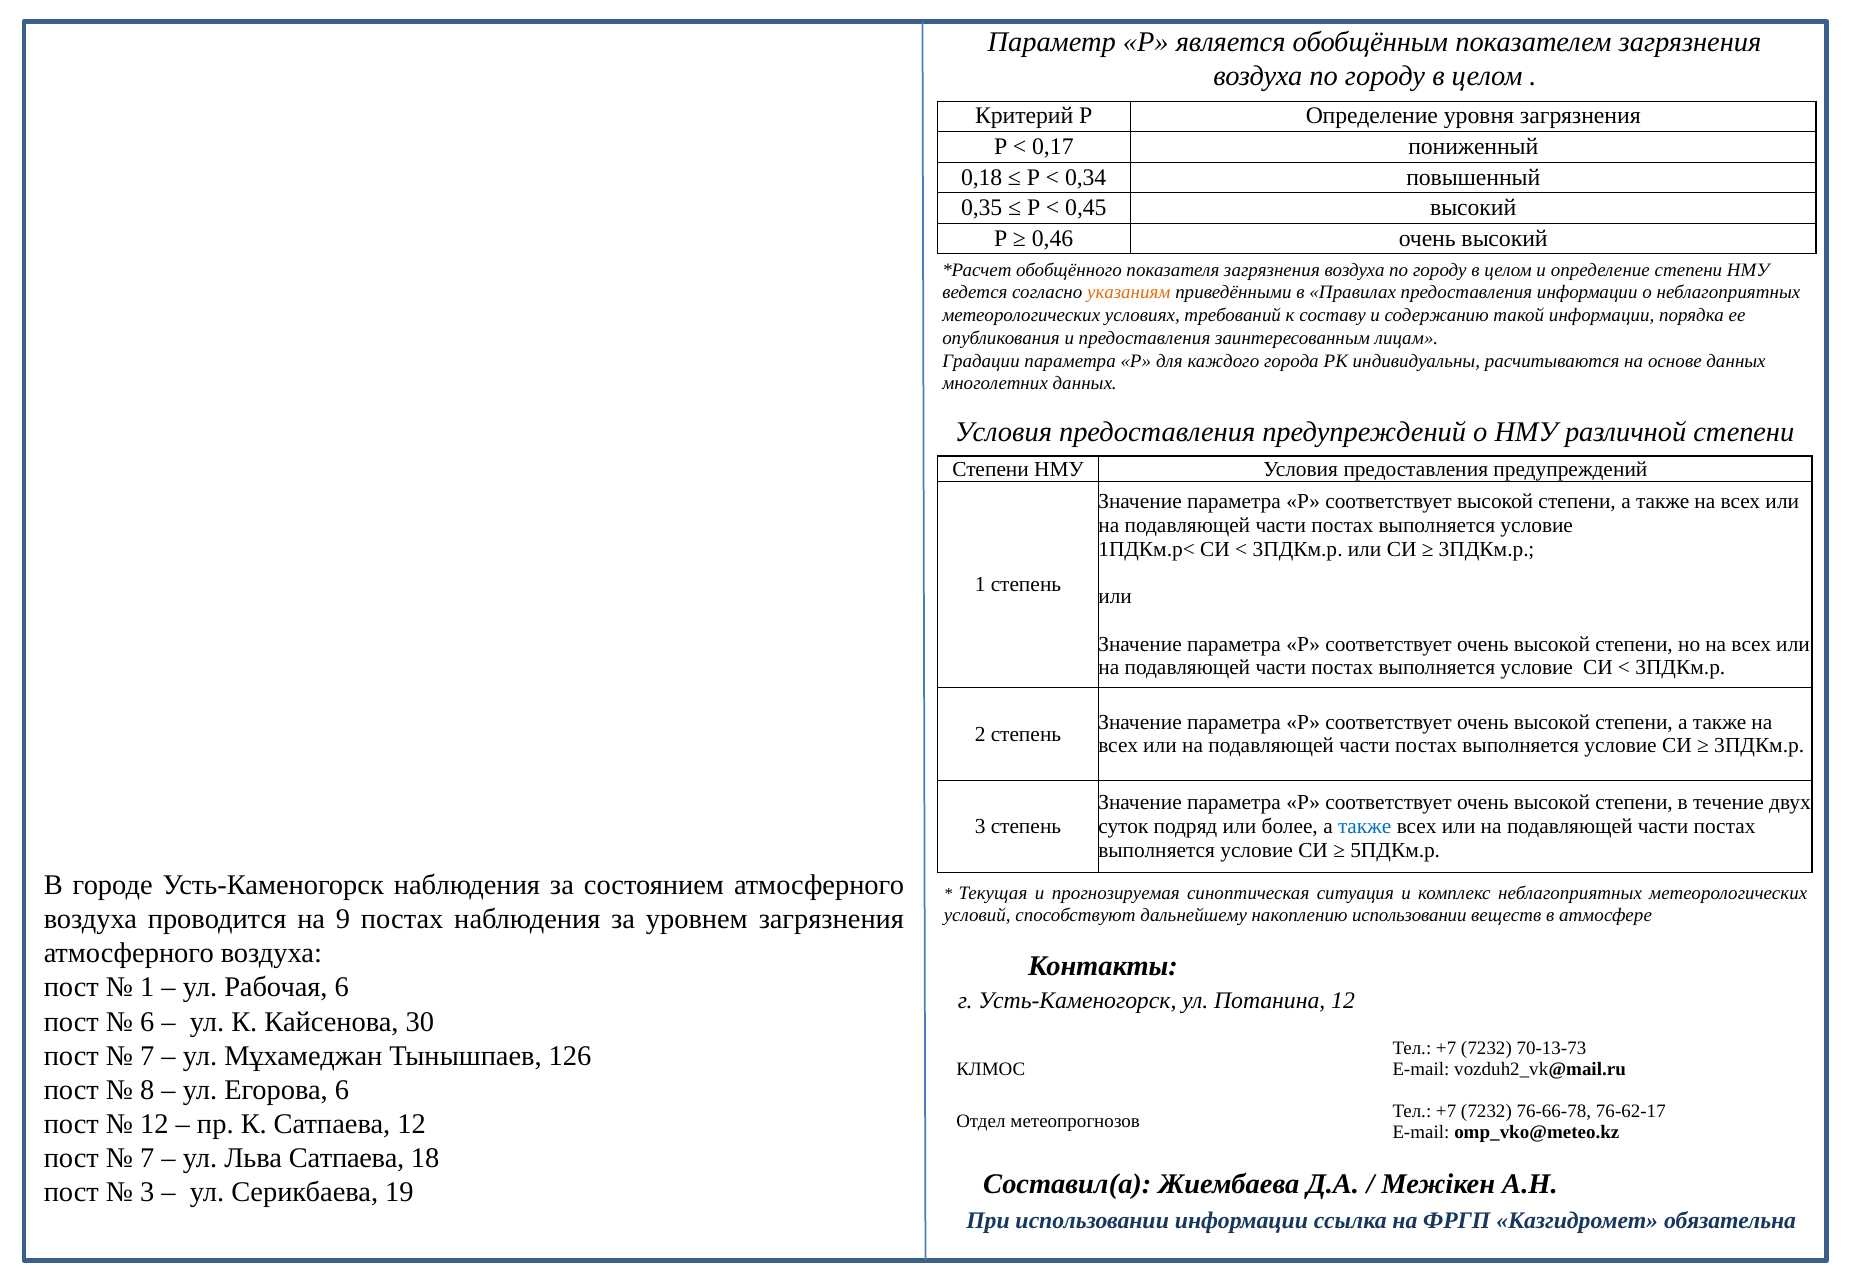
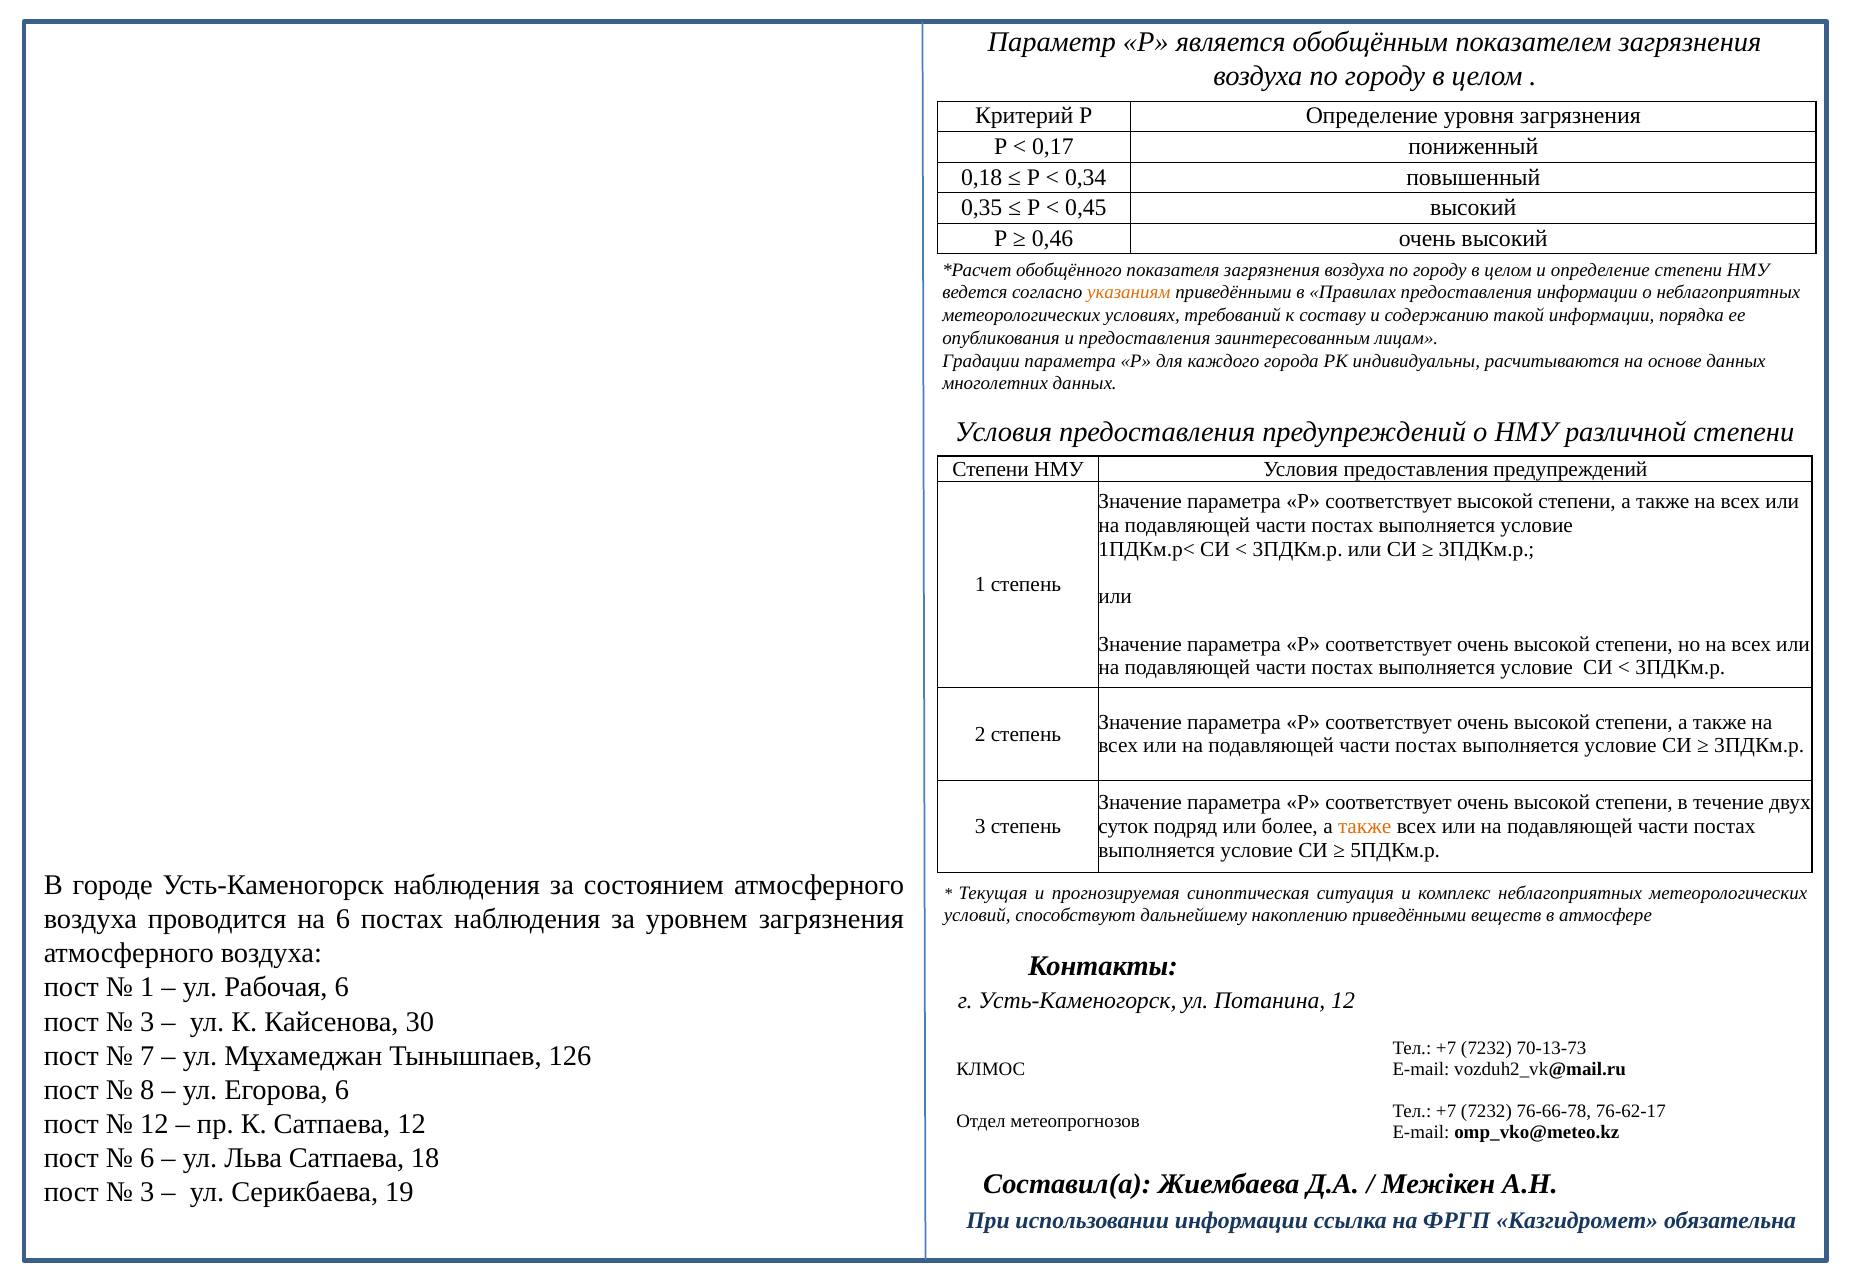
также at (1365, 826) colour: blue -> orange
на 9: 9 -> 6
накоплению использовании: использовании -> приведёнными
6 at (147, 1021): 6 -> 3
7 at (147, 1158): 7 -> 6
